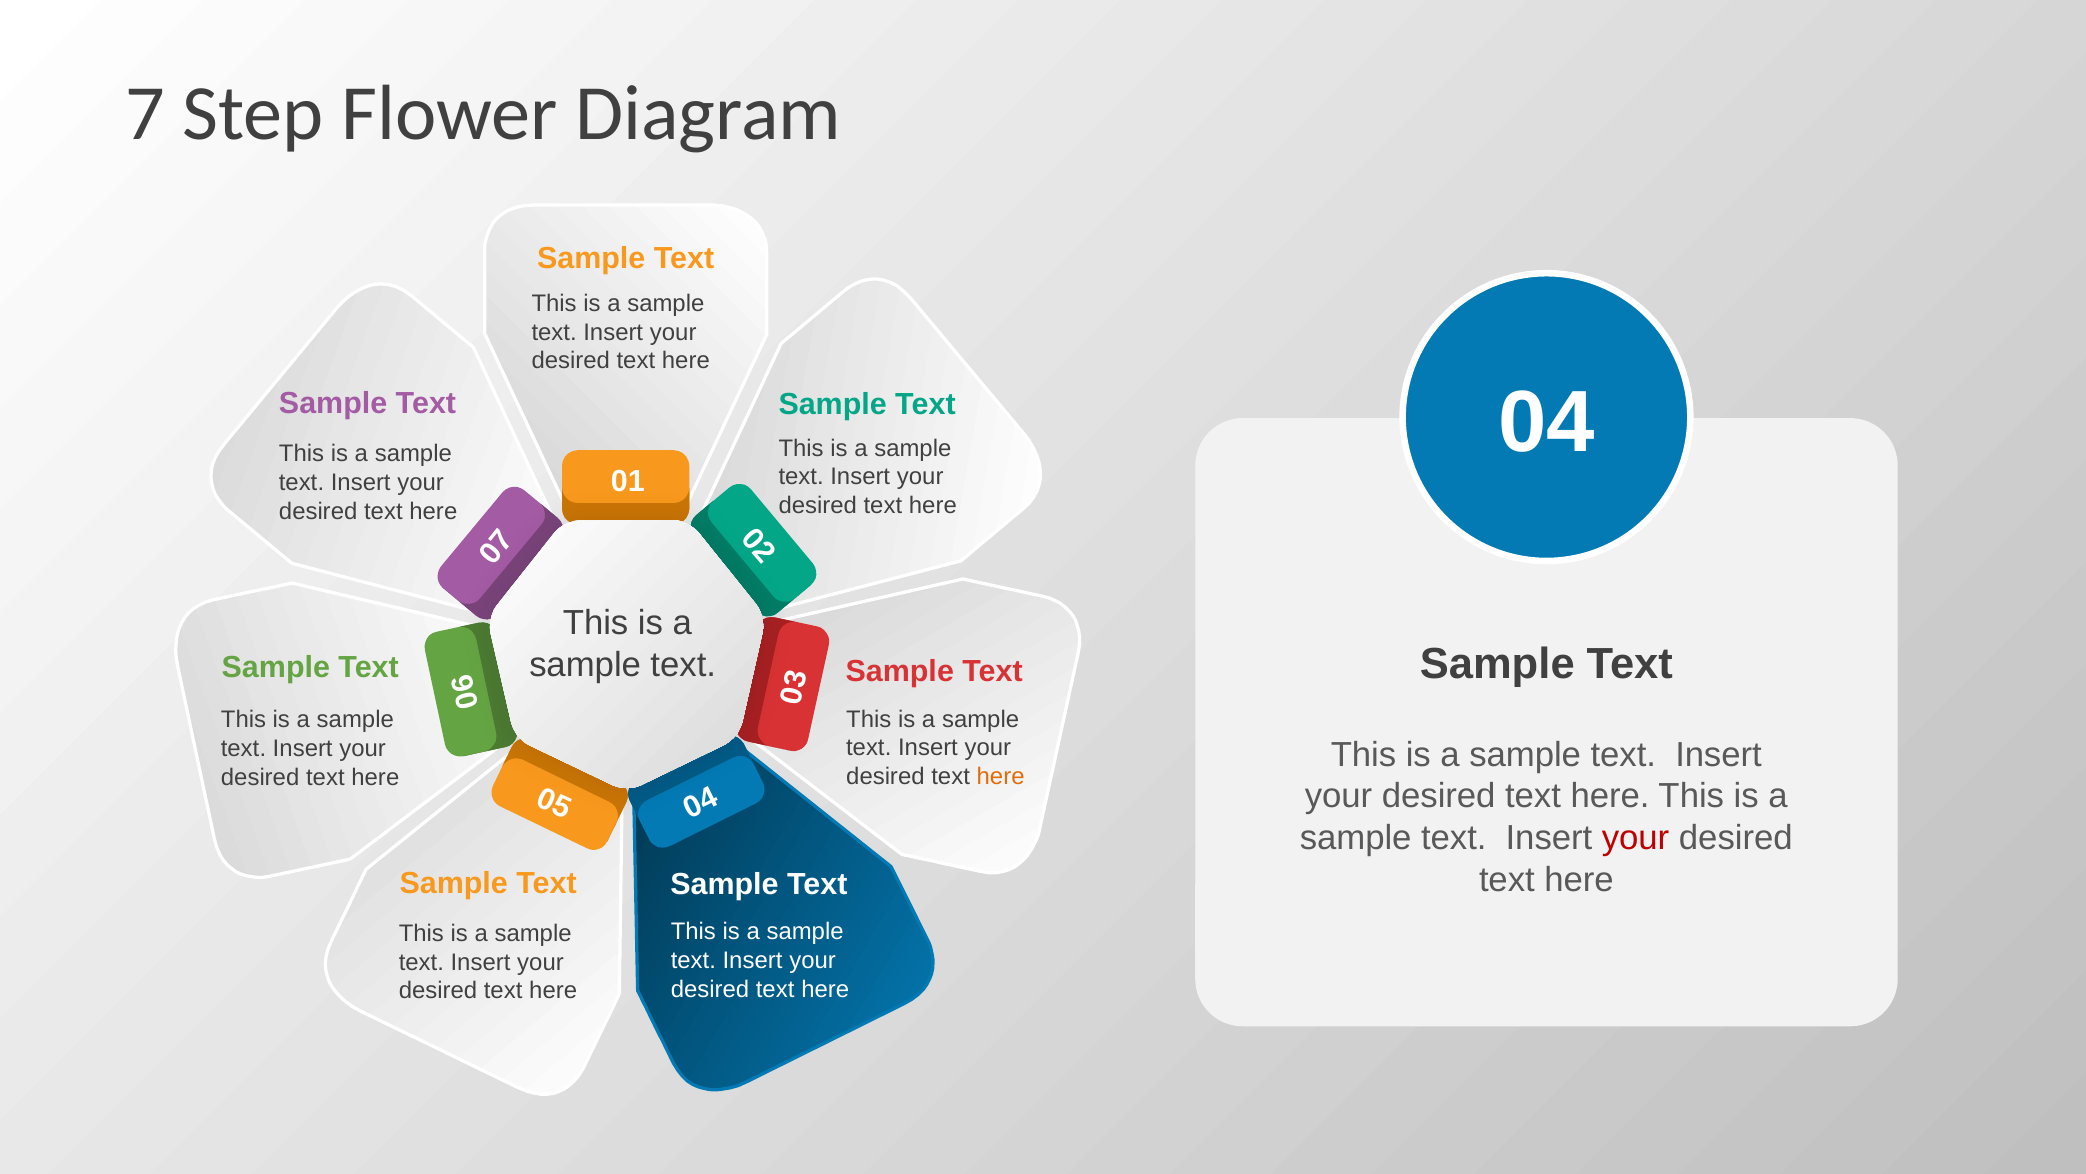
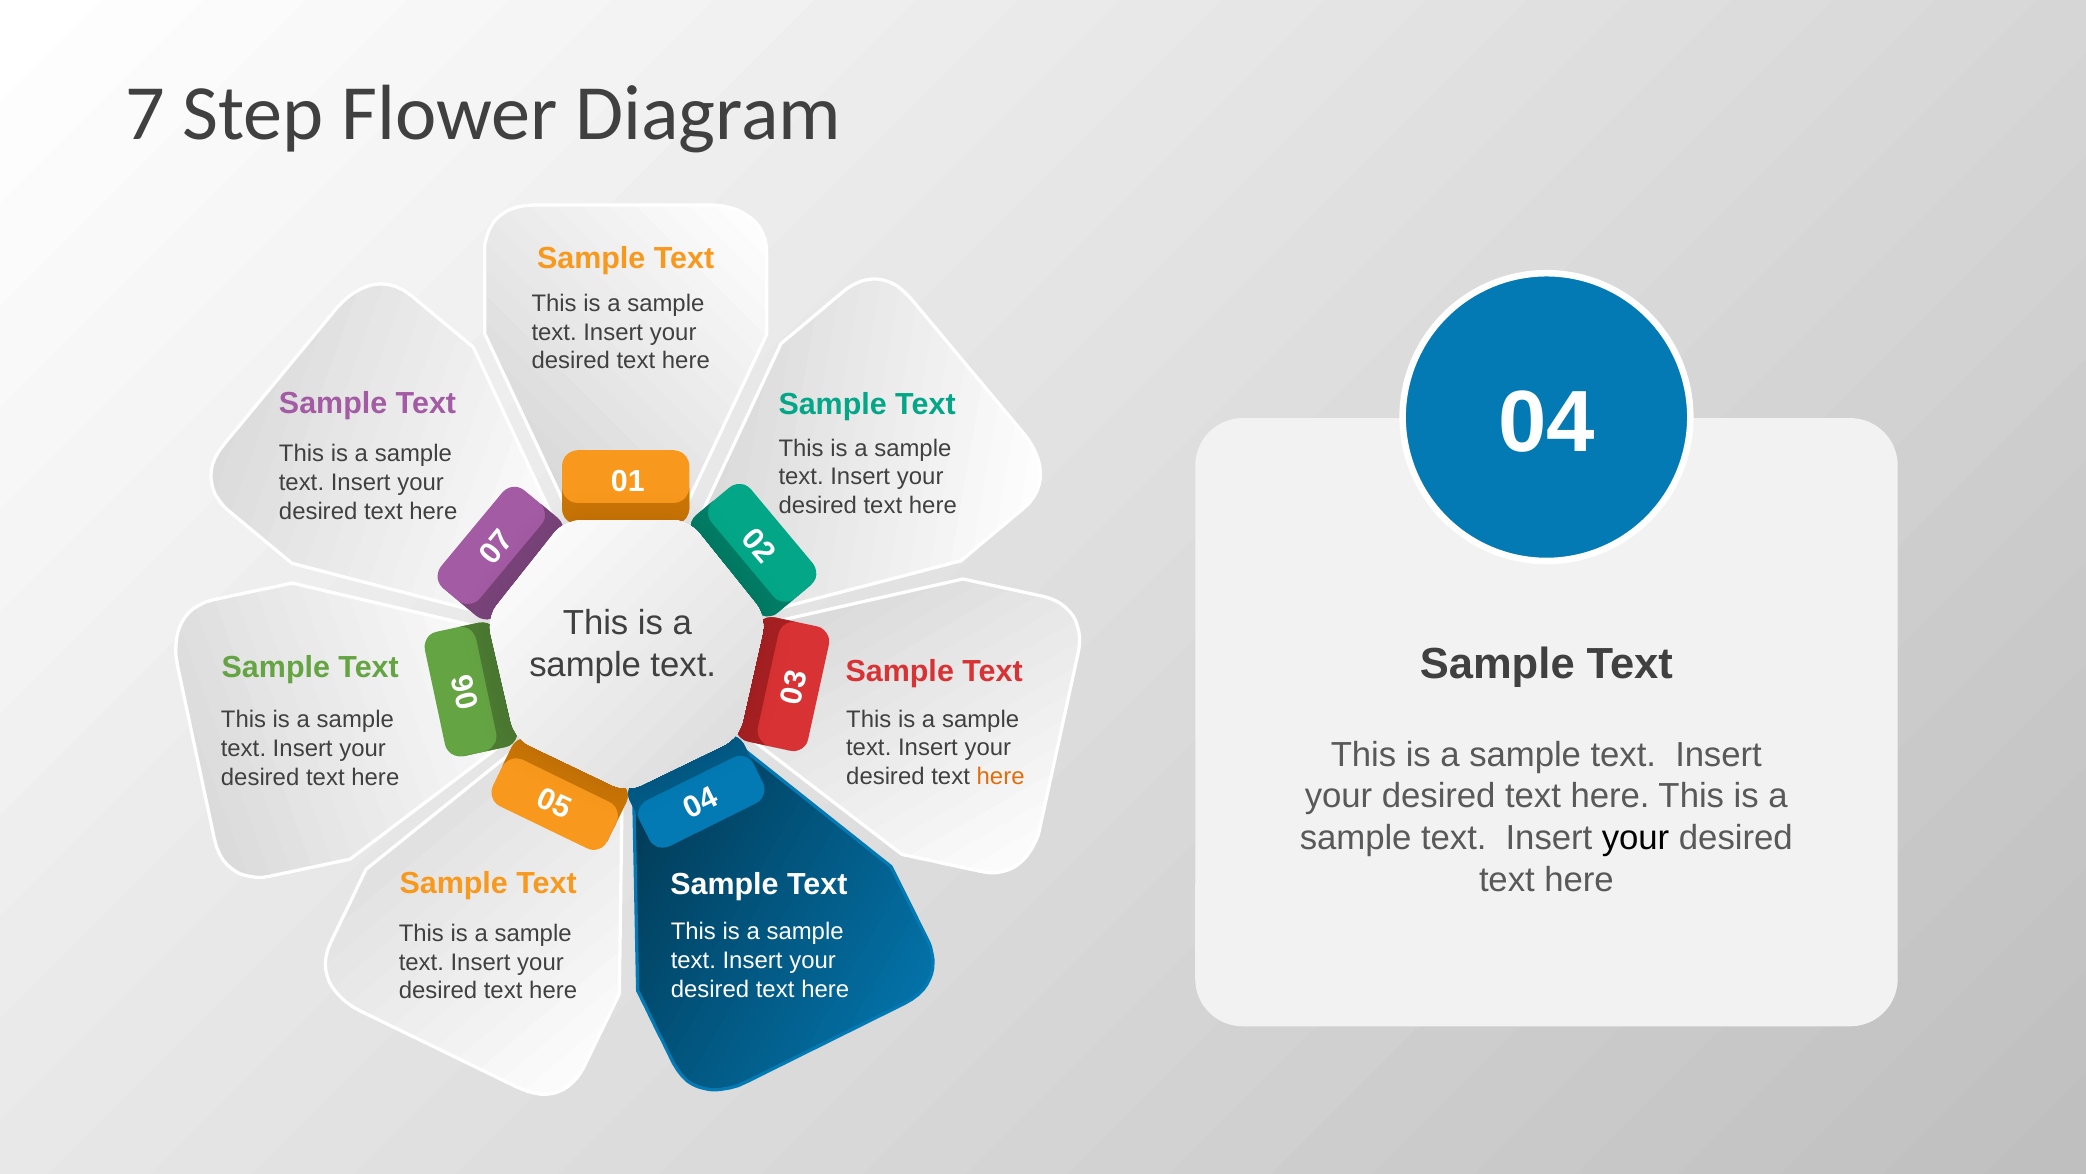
your at (1636, 838) colour: red -> black
